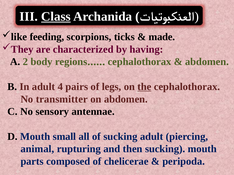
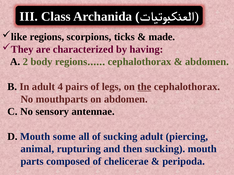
Class underline: present -> none
like feeding: feeding -> regions
transmitter: transmitter -> mouthparts
small: small -> some
